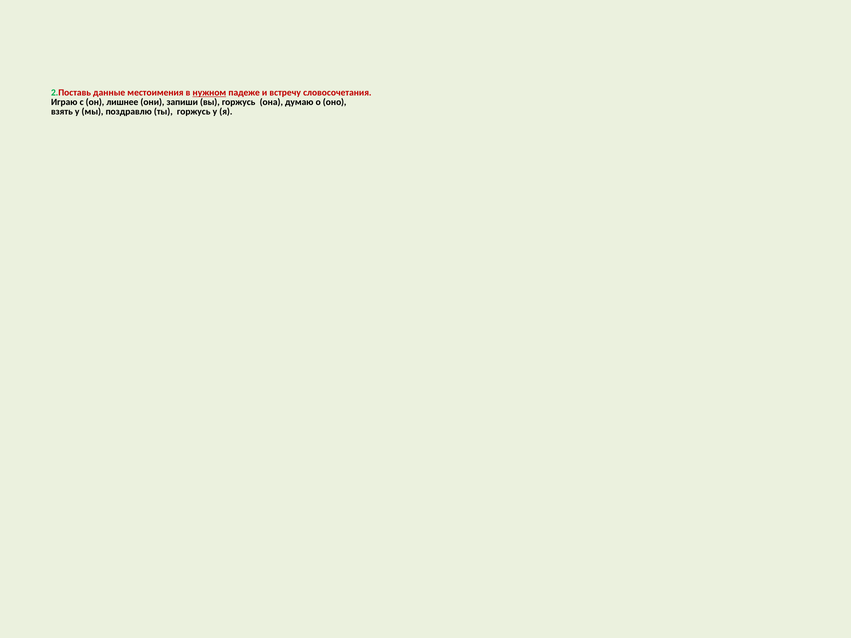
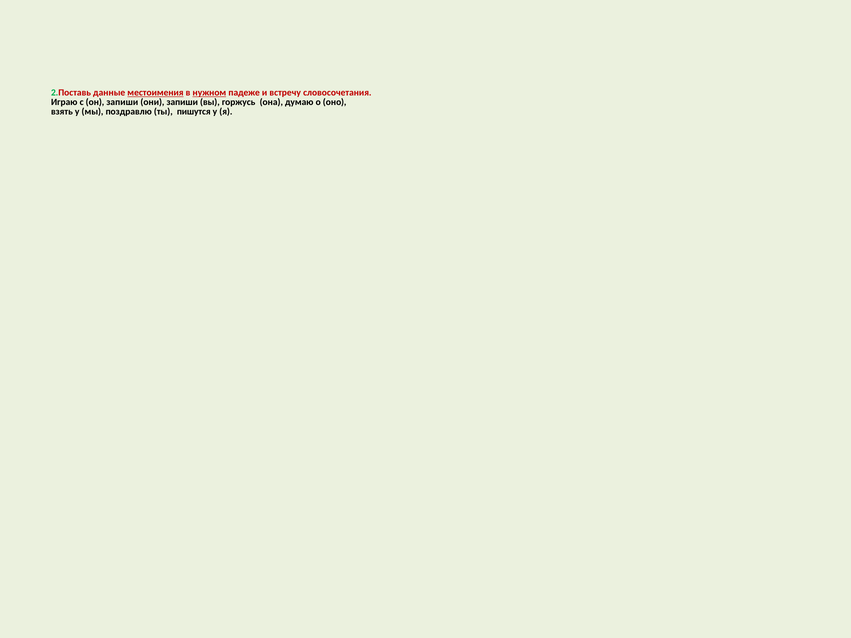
местоимения underline: none -> present
он лишнее: лишнее -> запиши
ты горжусь: горжусь -> пишутся
